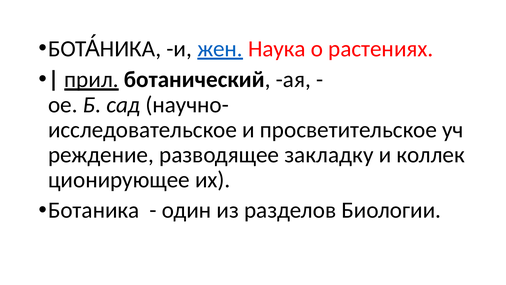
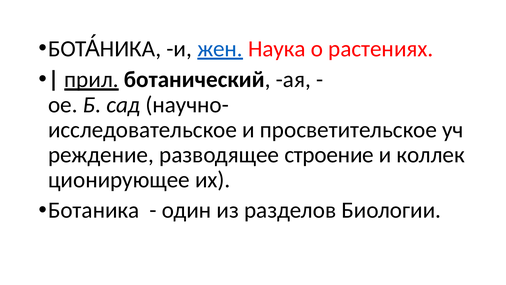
закладку: закладку -> строение
